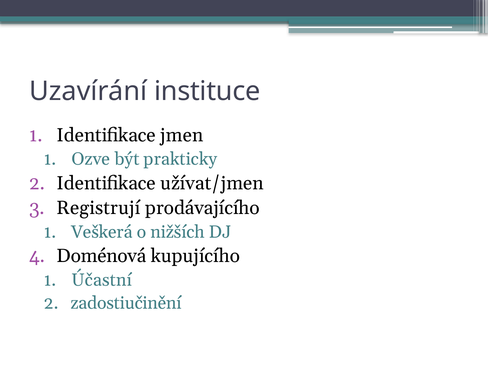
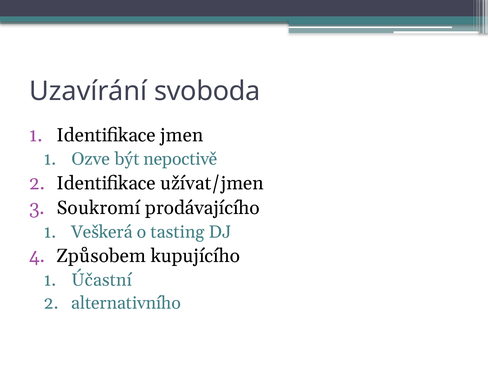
instituce: instituce -> svoboda
prakticky: prakticky -> nepoctivě
Registrují: Registrují -> Soukromí
nižších: nižších -> tasting
Doménová: Doménová -> Způsobem
zadostiučinění: zadostiučinění -> alternativního
